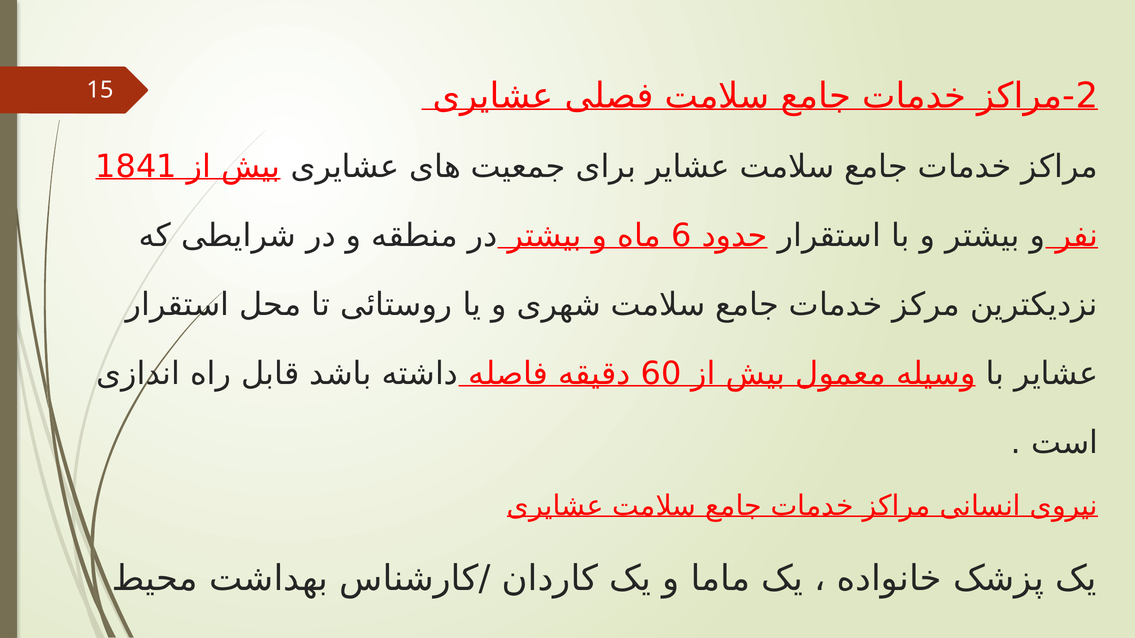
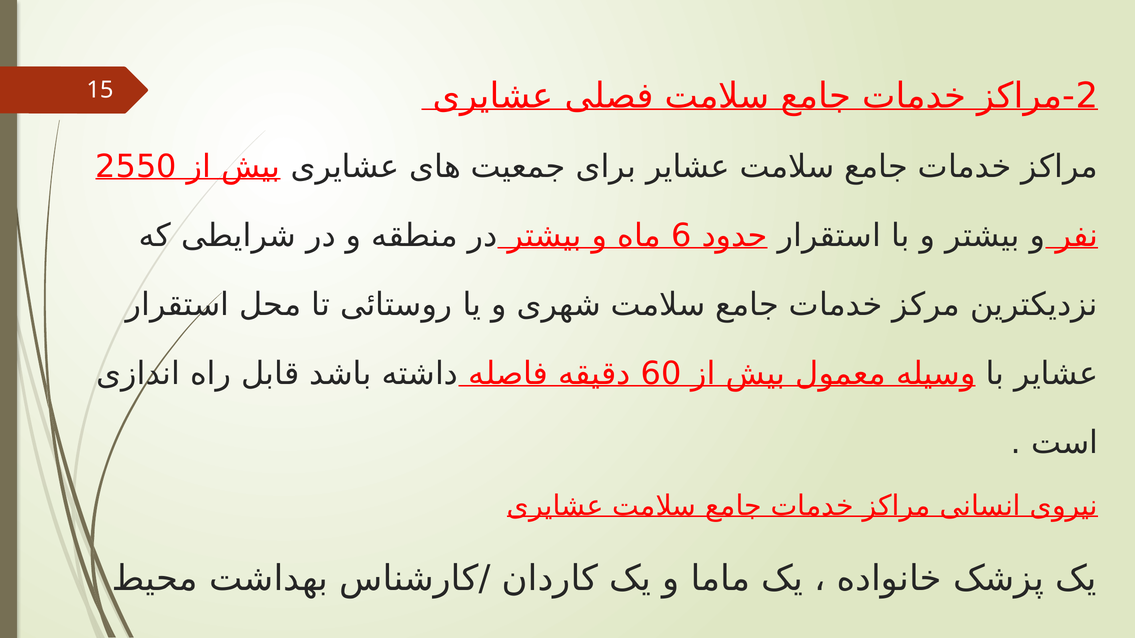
1841: 1841 -> 2550
